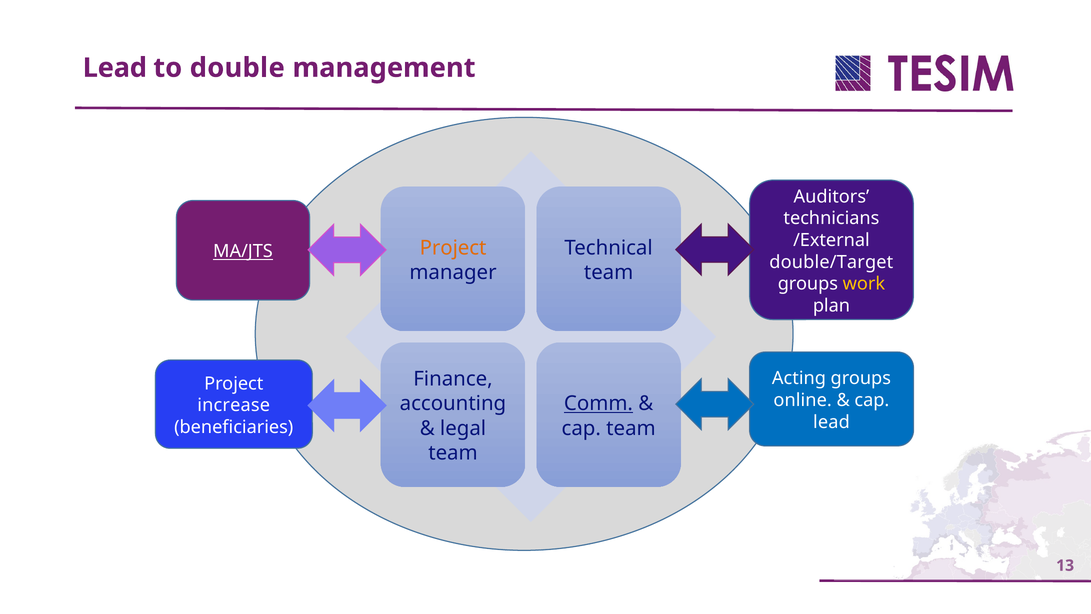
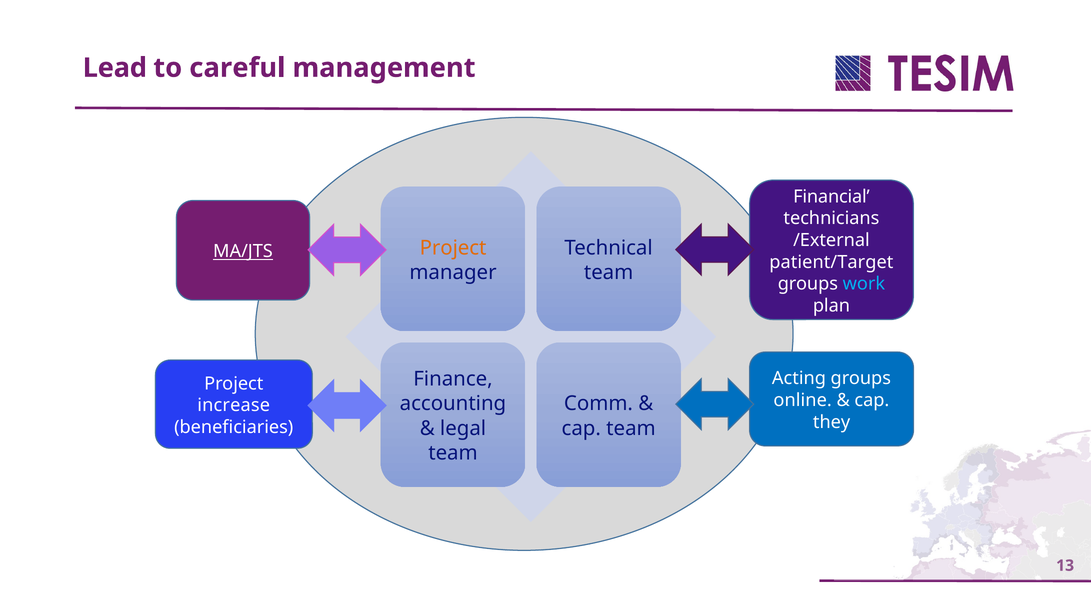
double: double -> careful
Auditors: Auditors -> Financial
double/Target: double/Target -> patient/Target
work colour: yellow -> light blue
Comm underline: present -> none
lead at (831, 422): lead -> they
